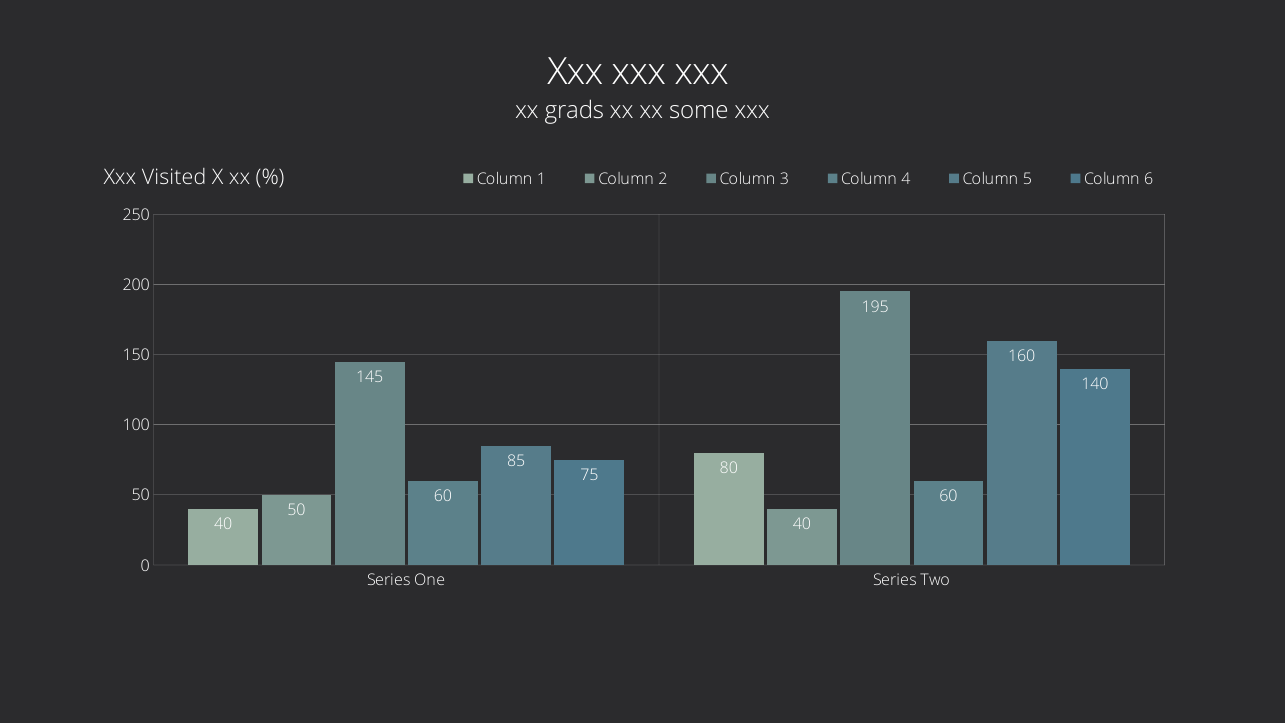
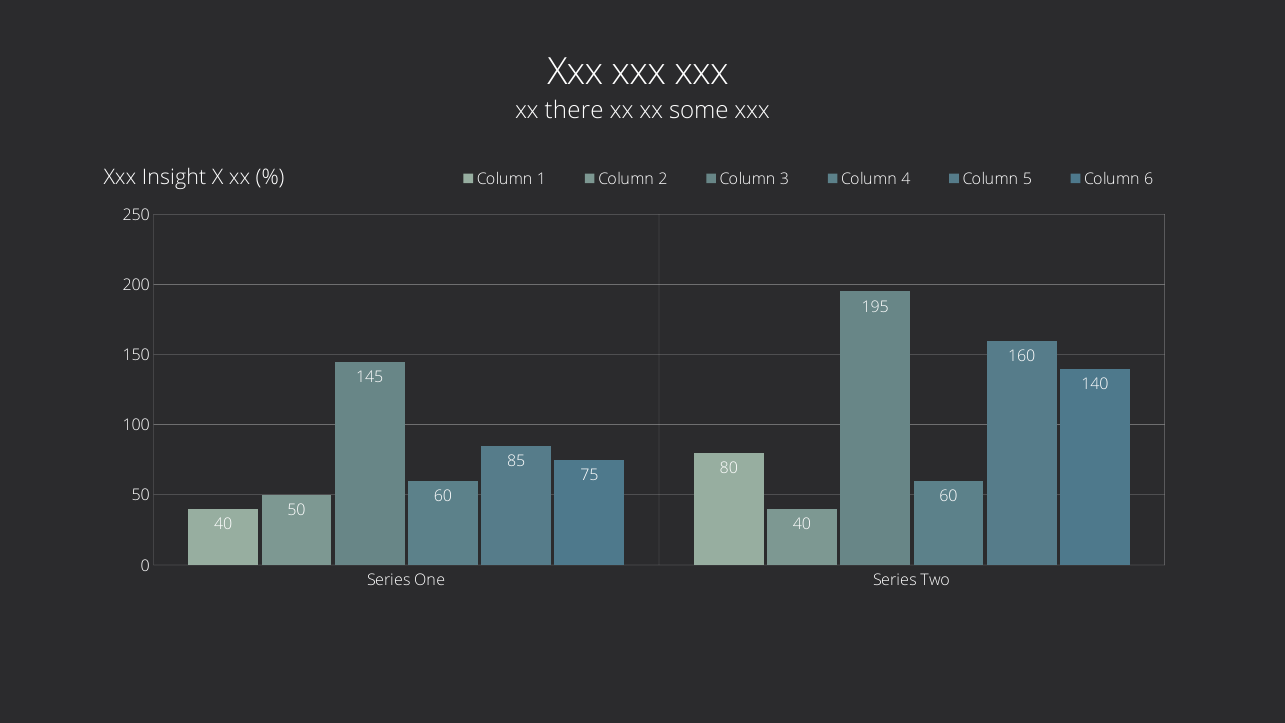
grads: grads -> there
Visited: Visited -> Insight
